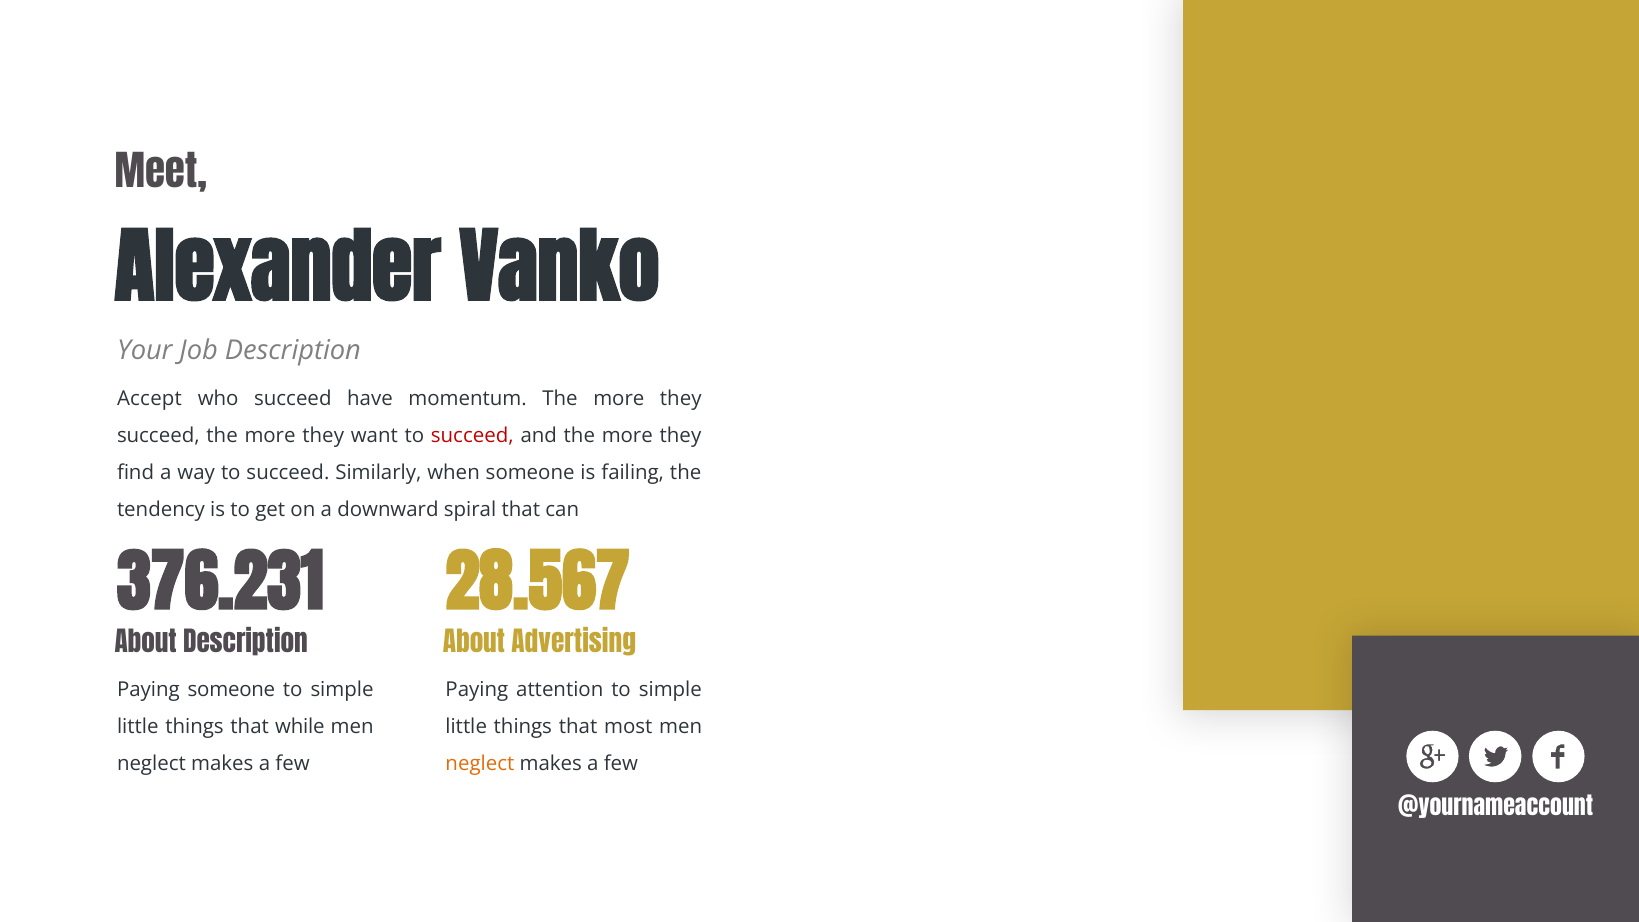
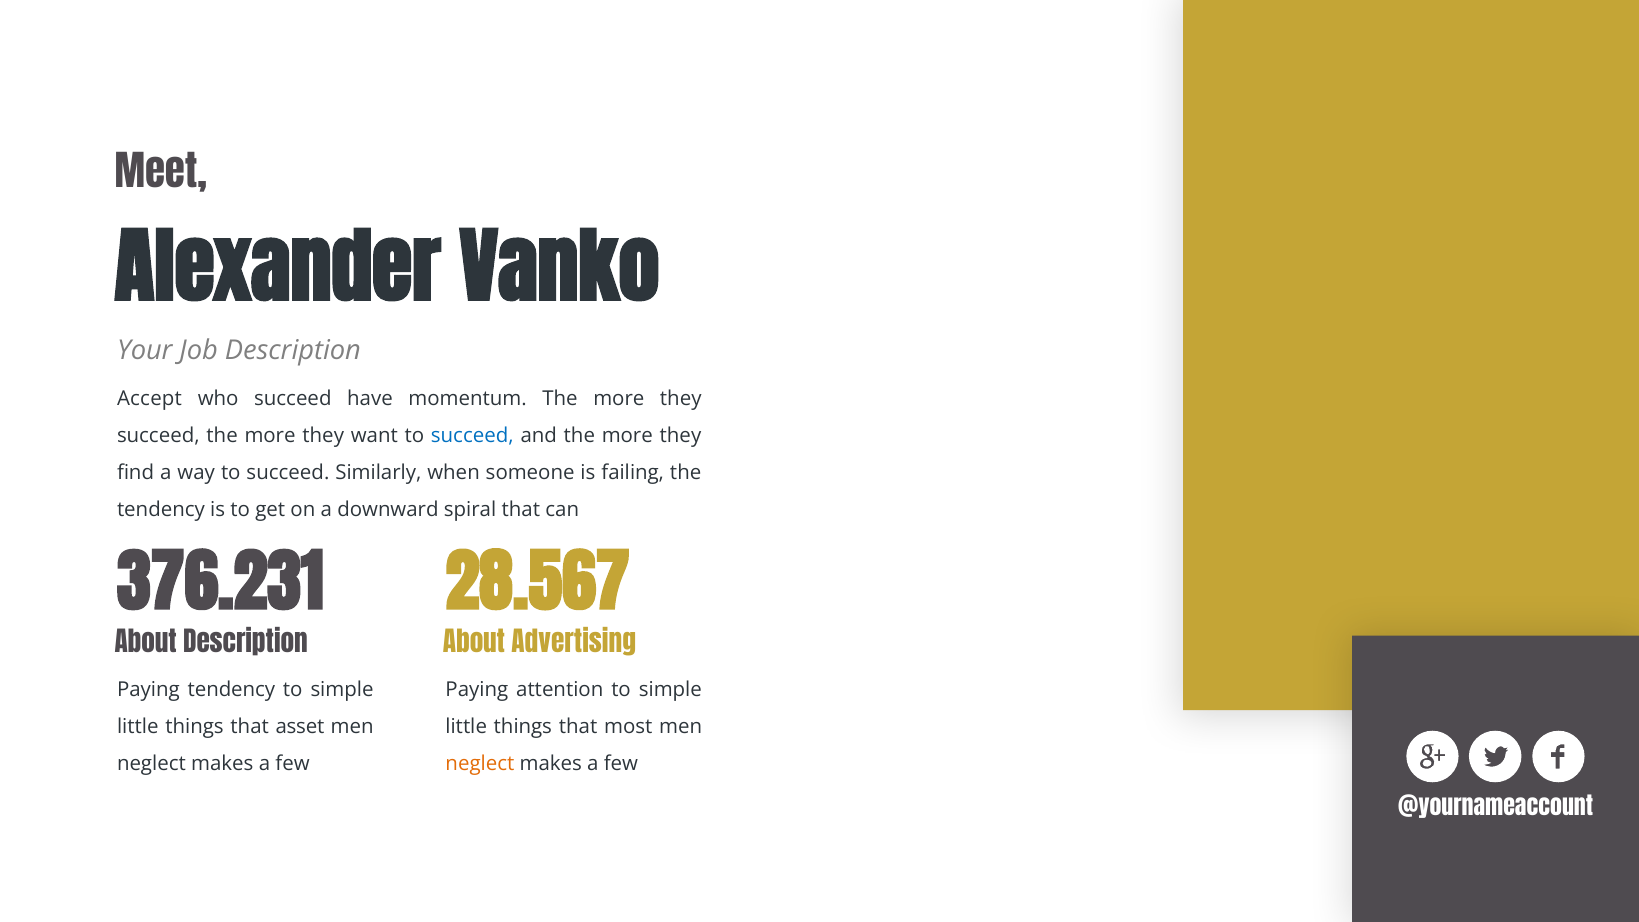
succeed at (472, 436) colour: red -> blue
Paying someone: someone -> tendency
while: while -> asset
